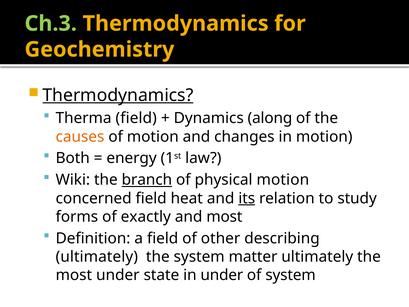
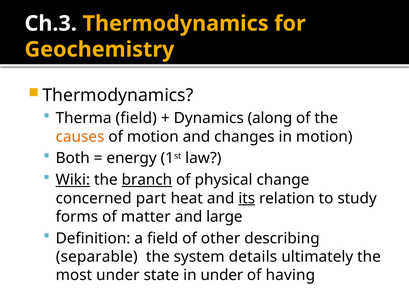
Ch.3 colour: light green -> white
Thermodynamics at (118, 95) underline: present -> none
Wiki underline: none -> present
physical motion: motion -> change
concerned field: field -> part
exactly: exactly -> matter
and most: most -> large
ultimately at (97, 257): ultimately -> separable
matter: matter -> details
of system: system -> having
